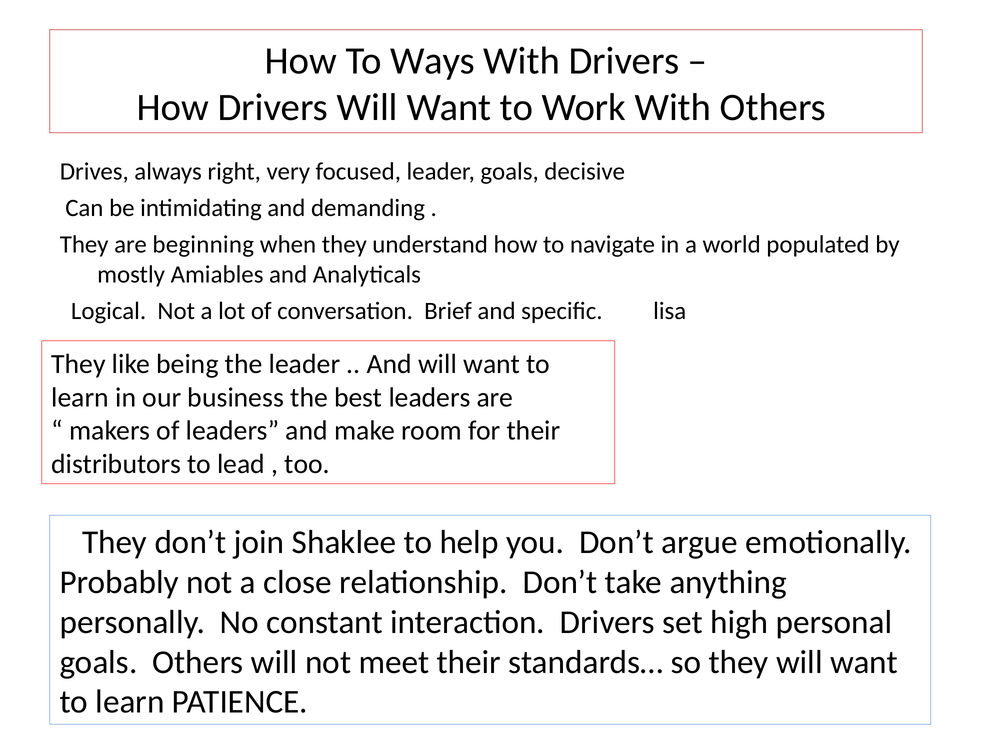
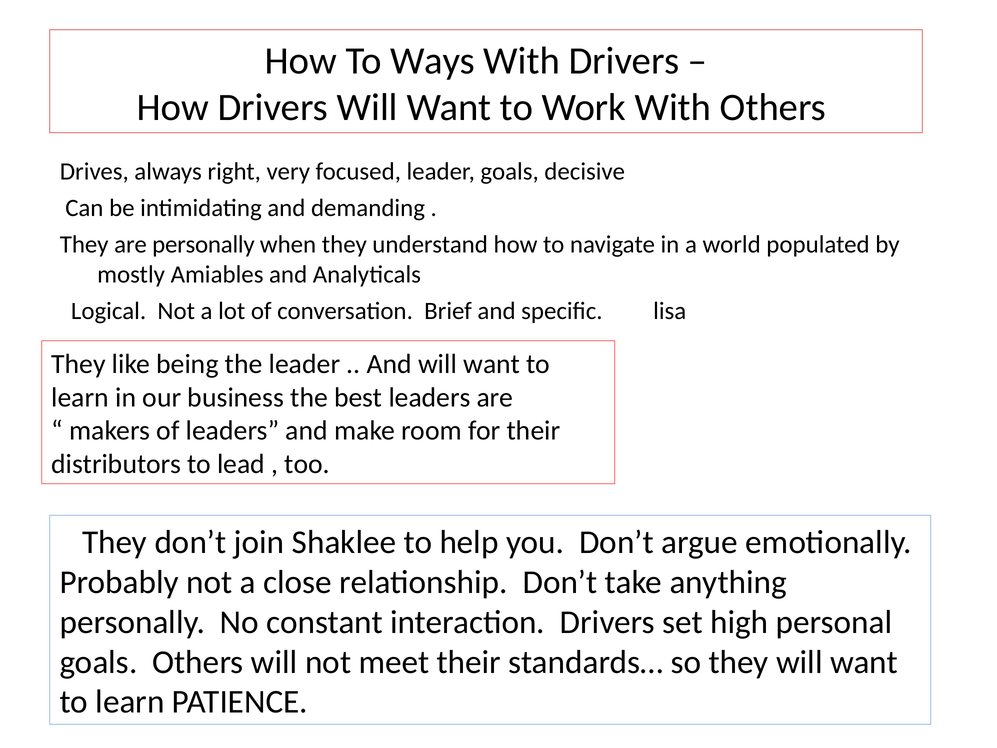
are beginning: beginning -> personally
